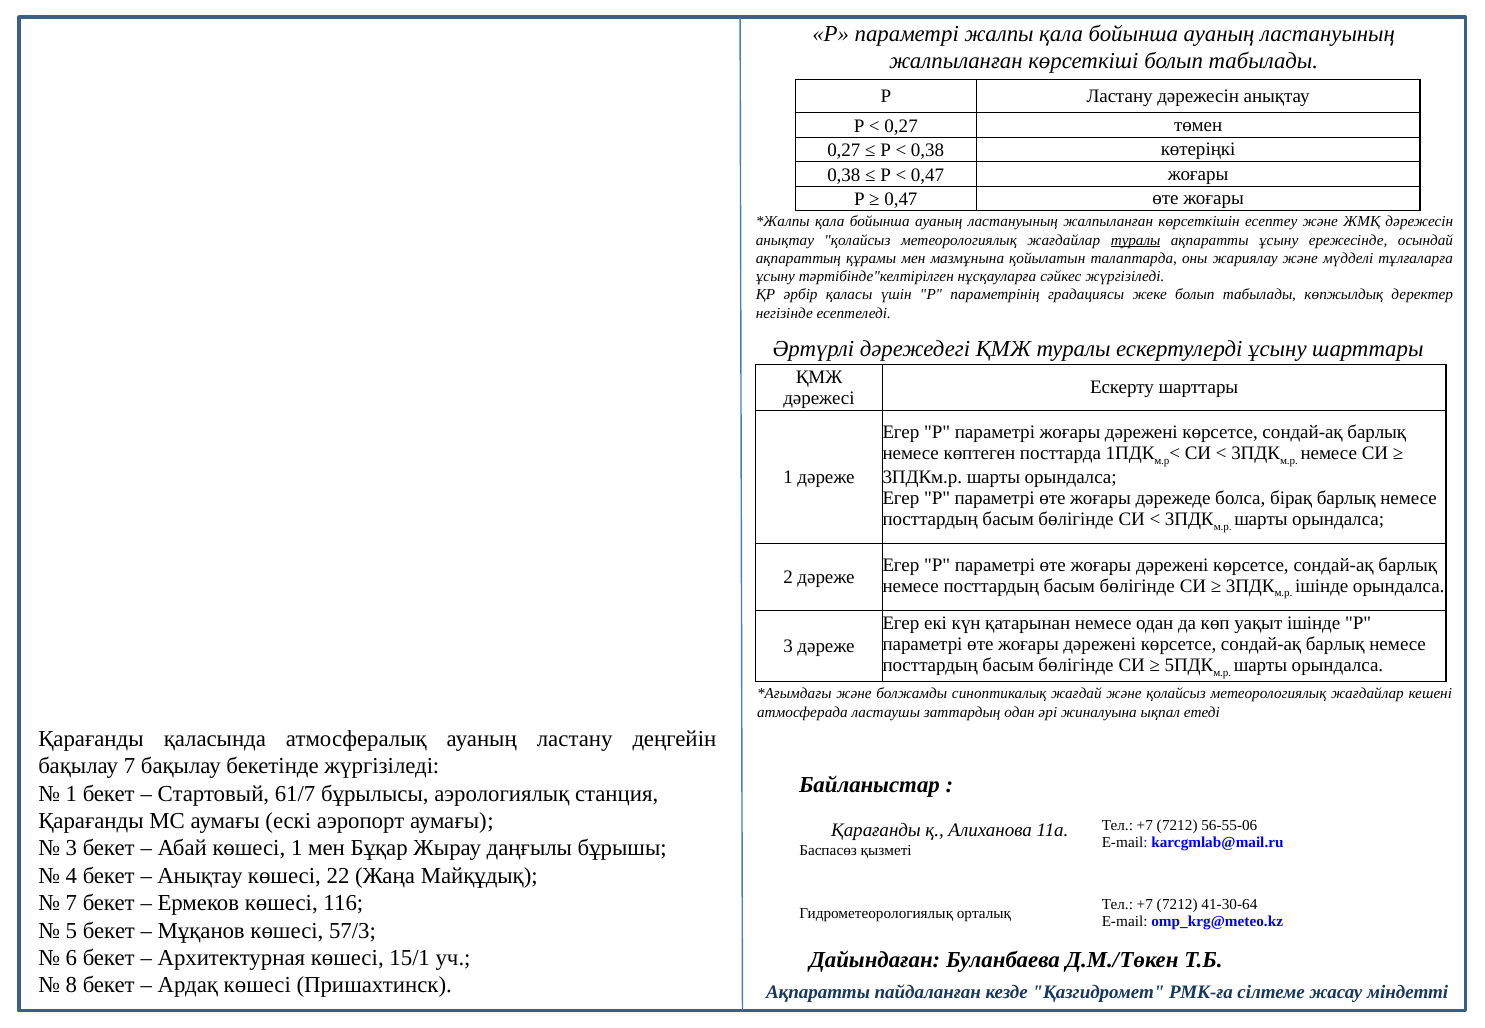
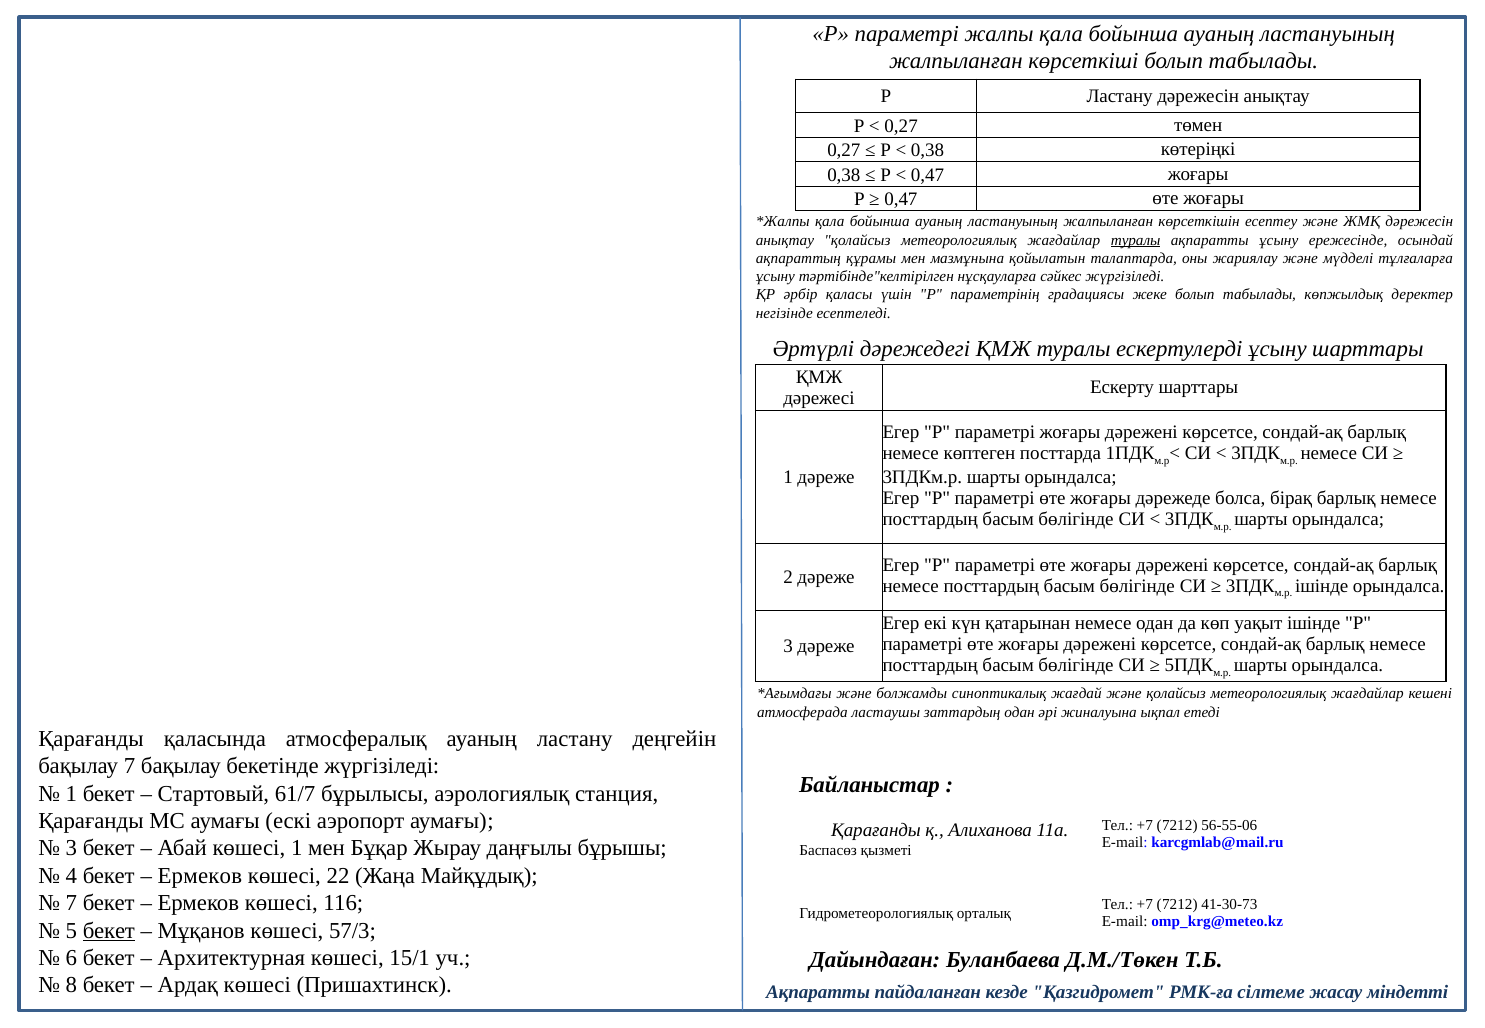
Анықтау at (200, 876): Анықтау -> Ермеков
41-30-64: 41-30-64 -> 41-30-73
бекет at (109, 931) underline: none -> present
